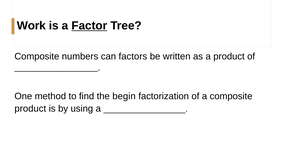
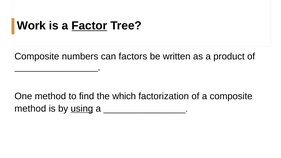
begin: begin -> which
product at (30, 109): product -> method
using underline: none -> present
